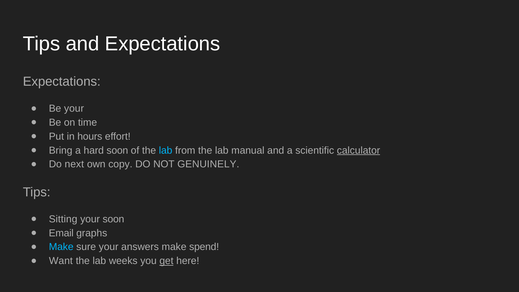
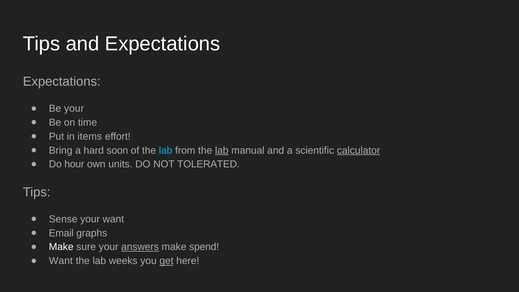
hours: hours -> items
lab at (222, 150) underline: none -> present
next: next -> hour
copy: copy -> units
GENUINELY: GENUINELY -> TOLERATED
Sitting: Sitting -> Sense
your soon: soon -> want
Make at (61, 247) colour: light blue -> white
answers underline: none -> present
